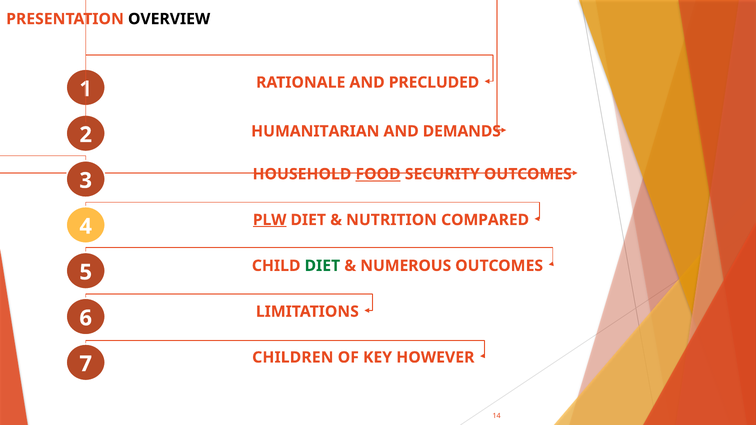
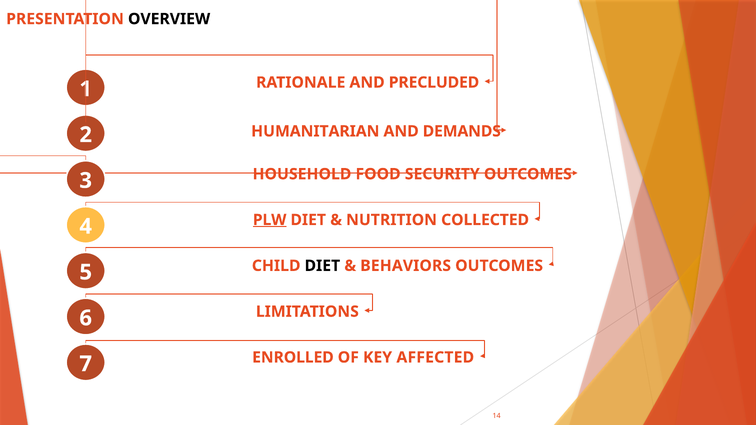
FOOD underline: present -> none
COMPARED: COMPARED -> COLLECTED
DIET at (322, 266) colour: green -> black
NUMEROUS: NUMEROUS -> BEHAVIORS
CHILDREN: CHILDREN -> ENROLLED
HOWEVER: HOWEVER -> AFFECTED
